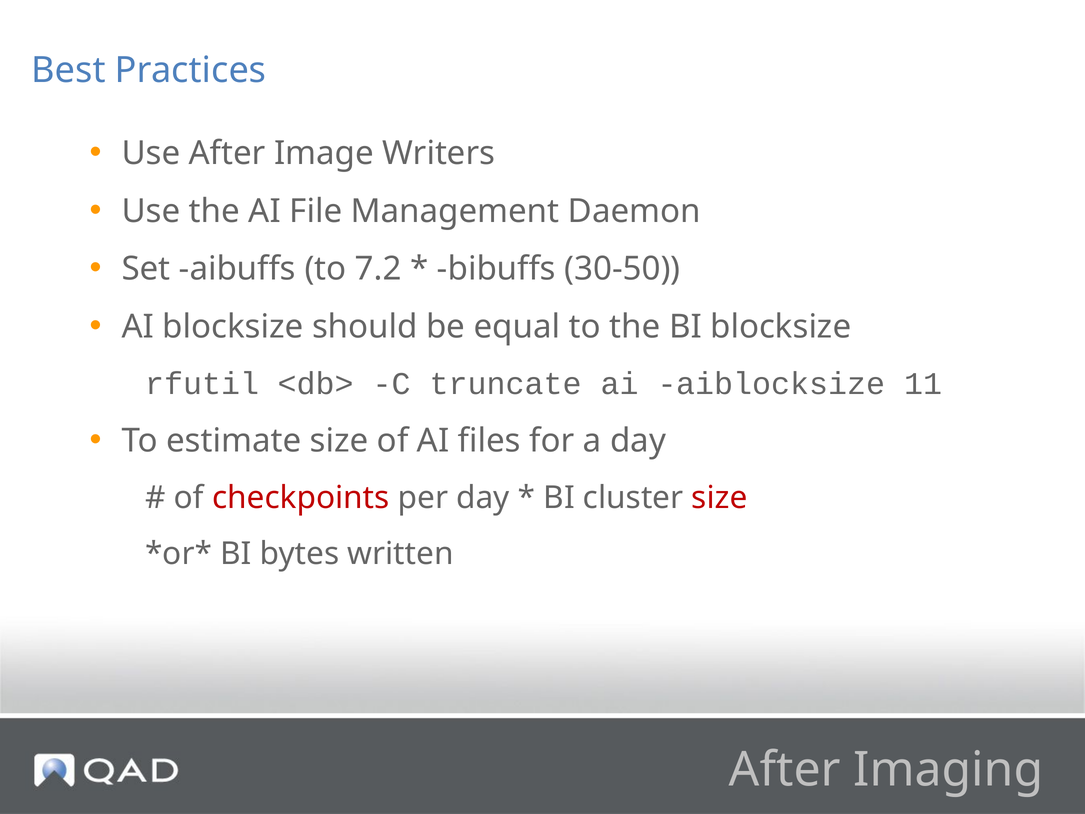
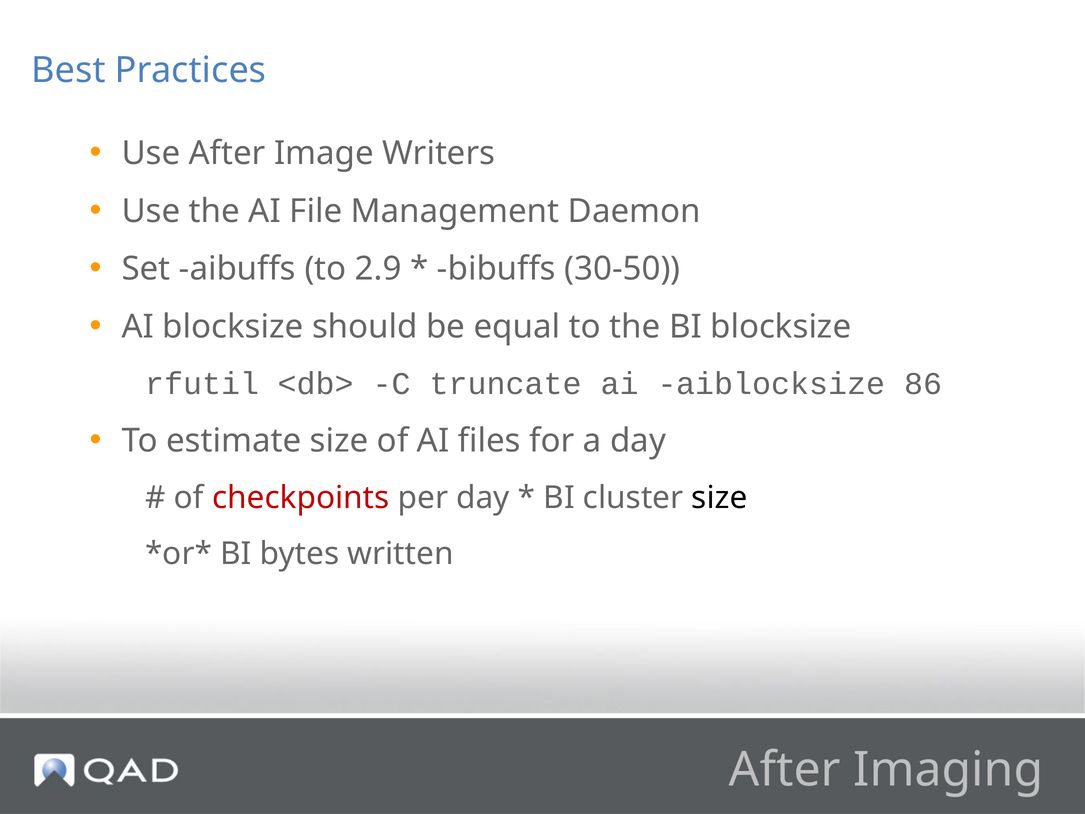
7.2: 7.2 -> 2.9
11: 11 -> 86
size at (719, 497) colour: red -> black
